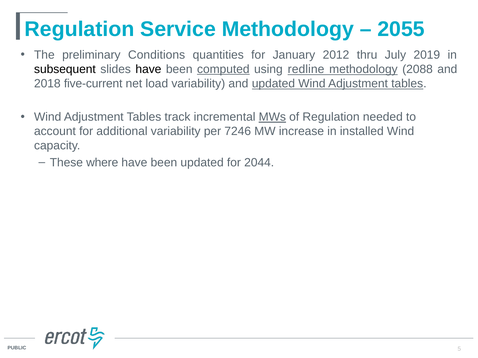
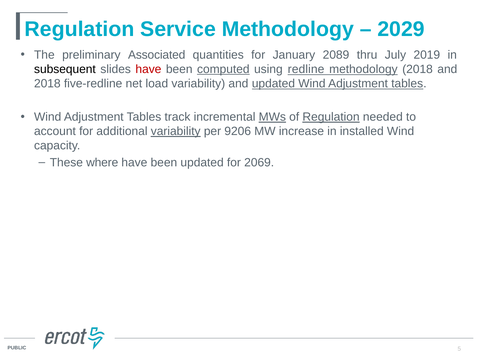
2055: 2055 -> 2029
Conditions: Conditions -> Associated
2012: 2012 -> 2089
have at (148, 69) colour: black -> red
methodology 2088: 2088 -> 2018
five-current: five-current -> five-redline
Regulation at (331, 117) underline: none -> present
variability at (176, 132) underline: none -> present
7246: 7246 -> 9206
2044: 2044 -> 2069
